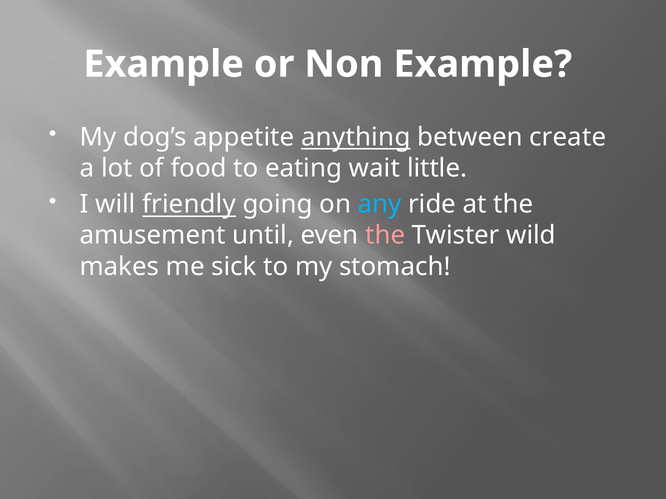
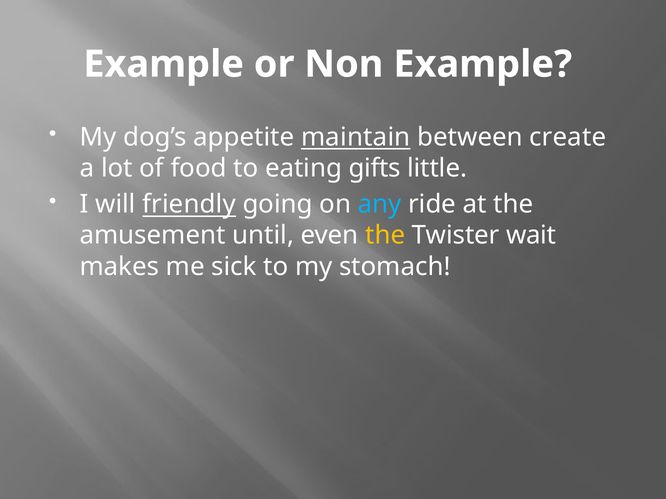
anything: anything -> maintain
wait: wait -> gifts
the at (385, 236) colour: pink -> yellow
wild: wild -> wait
